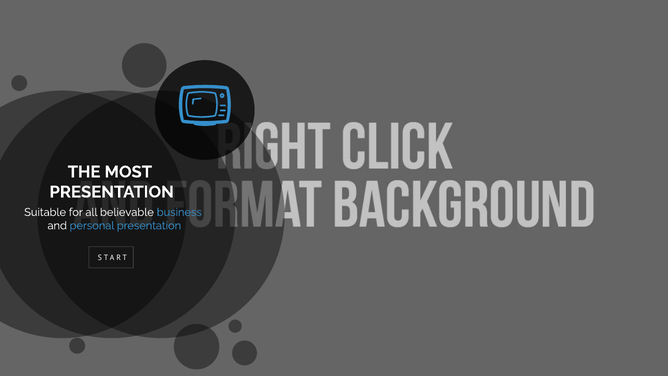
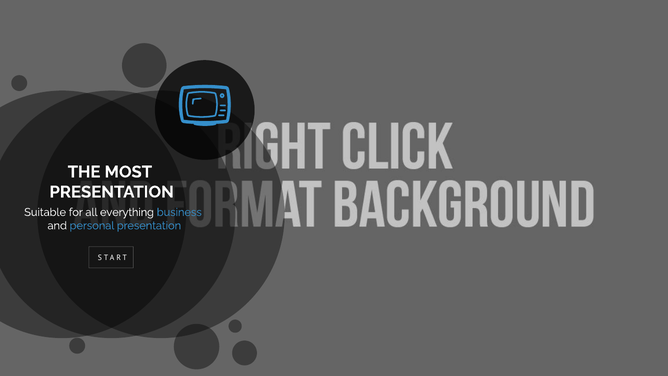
believable: believable -> everything
